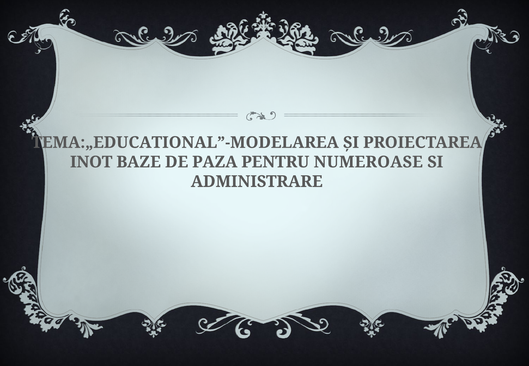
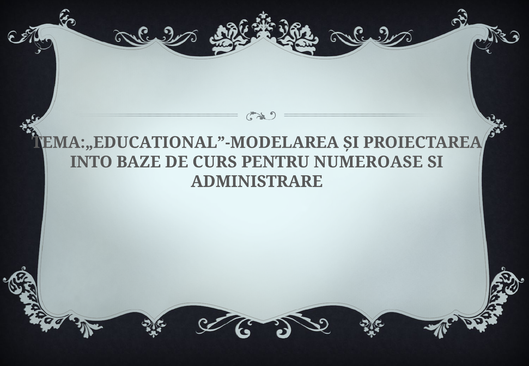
INOT: INOT -> INTO
PAZA: PAZA -> CURS
